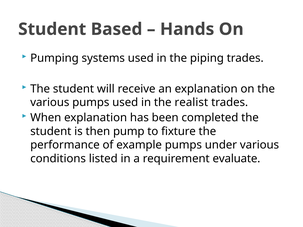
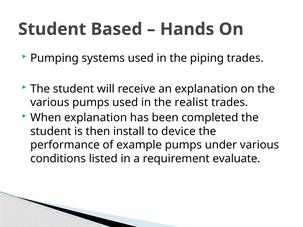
pump: pump -> install
fixture: fixture -> device
